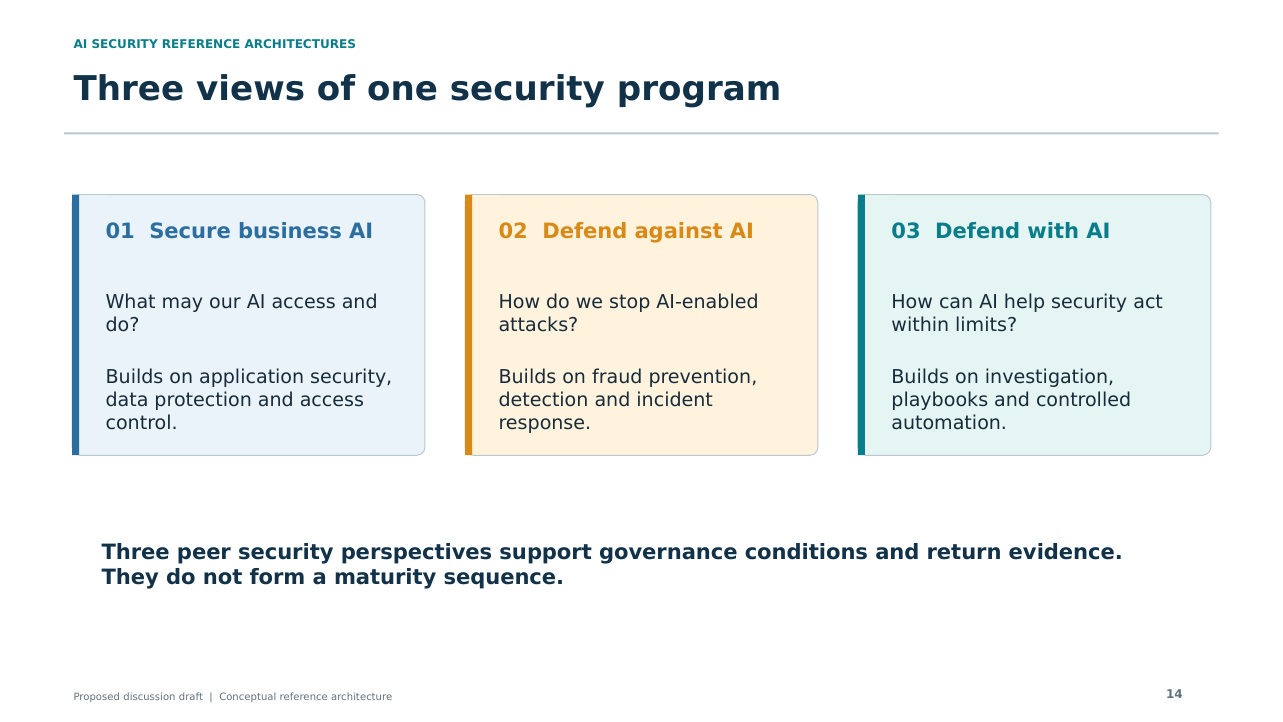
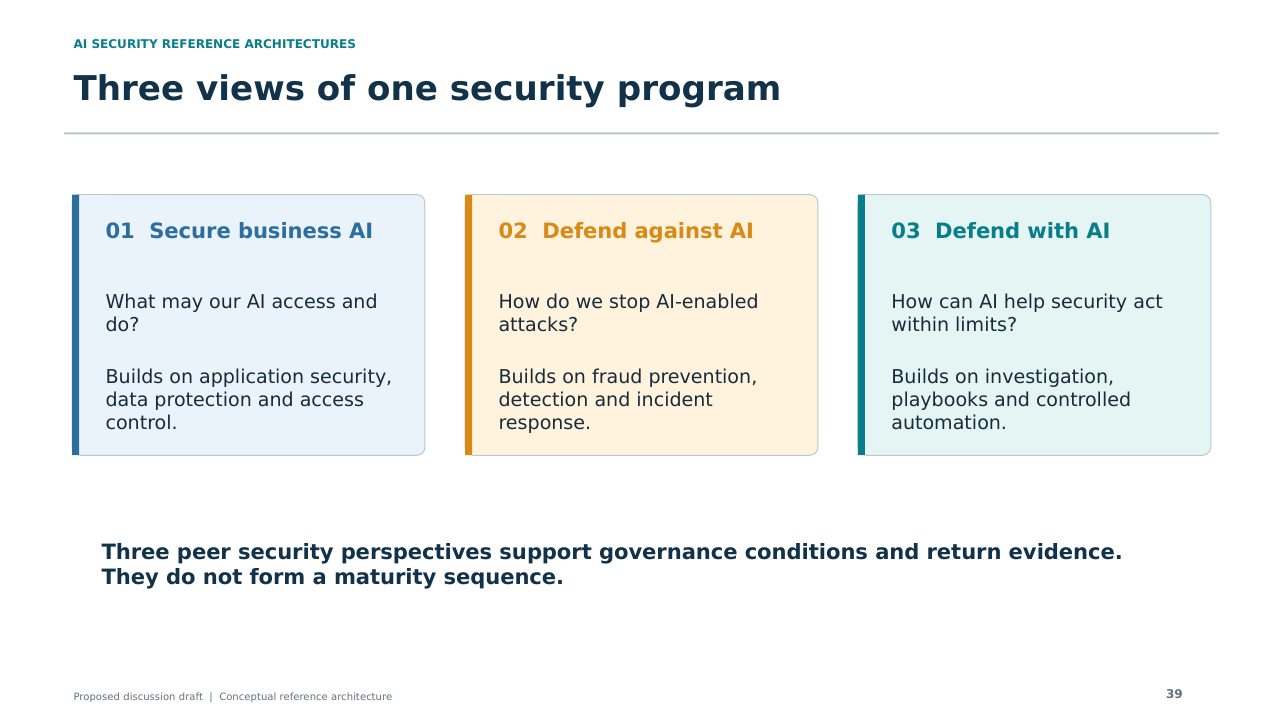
14: 14 -> 39
